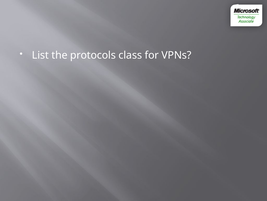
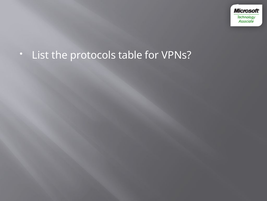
class: class -> table
